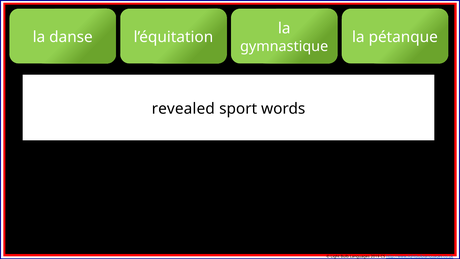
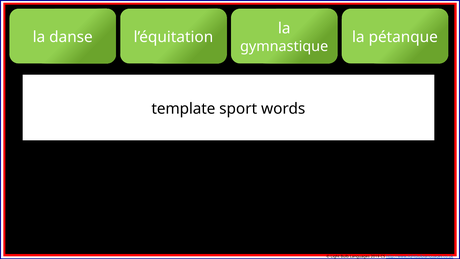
revealed: revealed -> template
